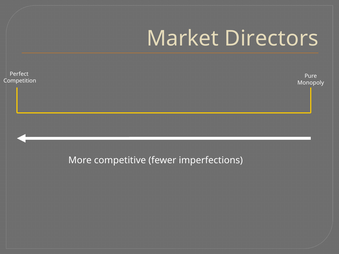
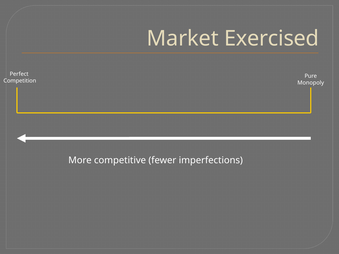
Directors: Directors -> Exercised
